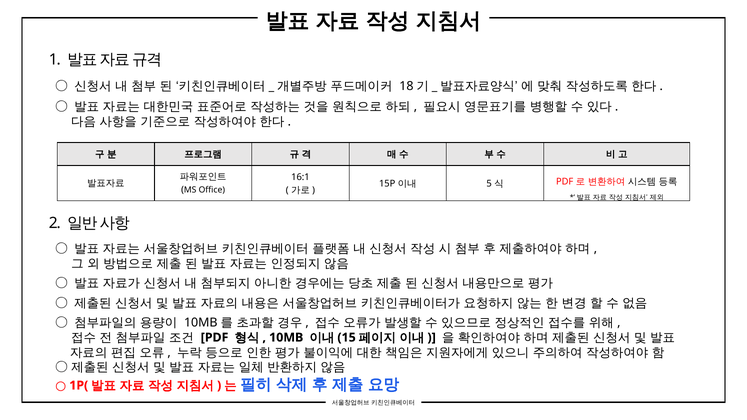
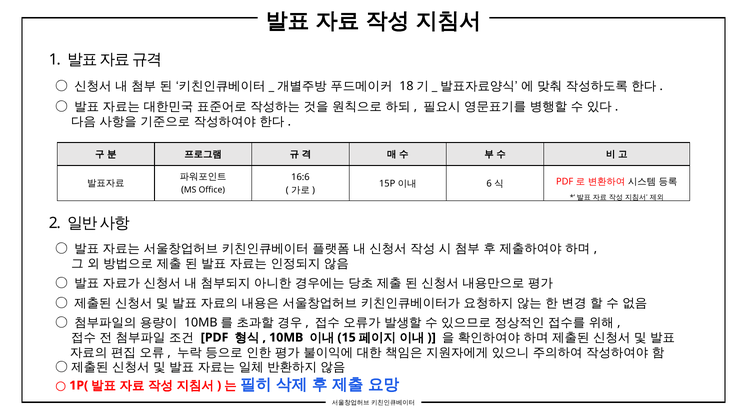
16:1: 16:1 -> 16:6
5: 5 -> 6
